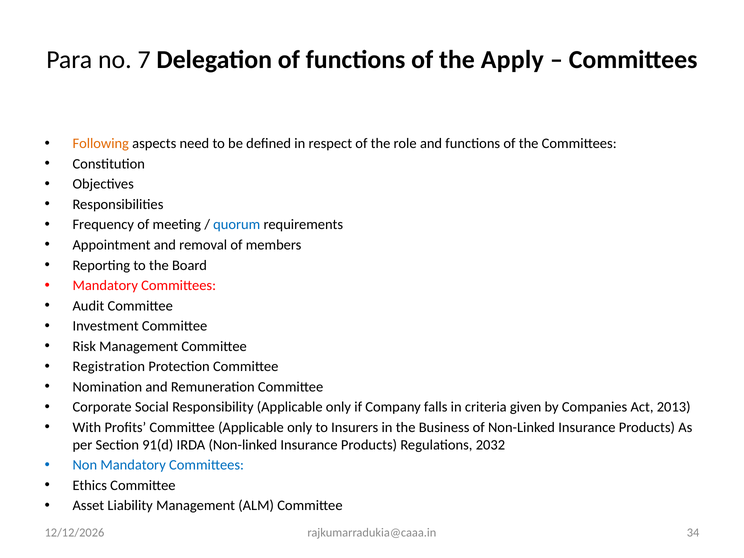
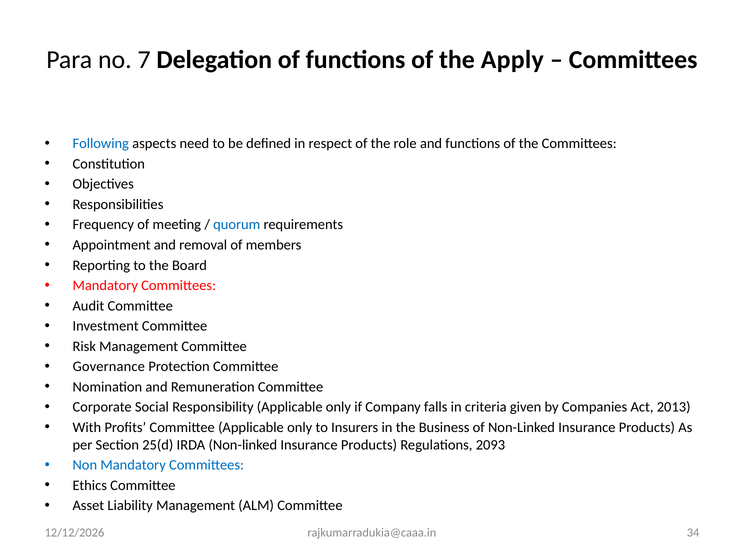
Following colour: orange -> blue
Registration: Registration -> Governance
91(d: 91(d -> 25(d
2032: 2032 -> 2093
